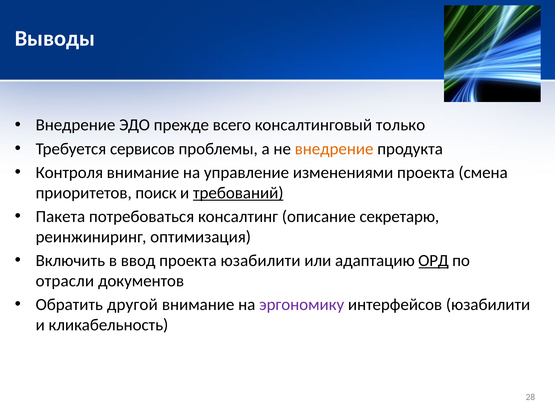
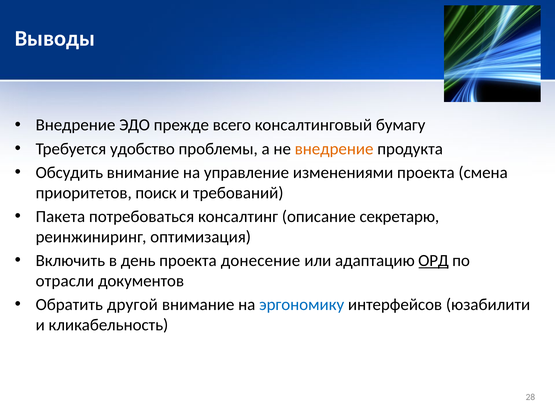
только: только -> бумагу
сервисов: сервисов -> удобство
Контроля: Контроля -> Обсудить
требований underline: present -> none
ввод: ввод -> день
проекта юзабилити: юзабилити -> донесение
эргономику colour: purple -> blue
